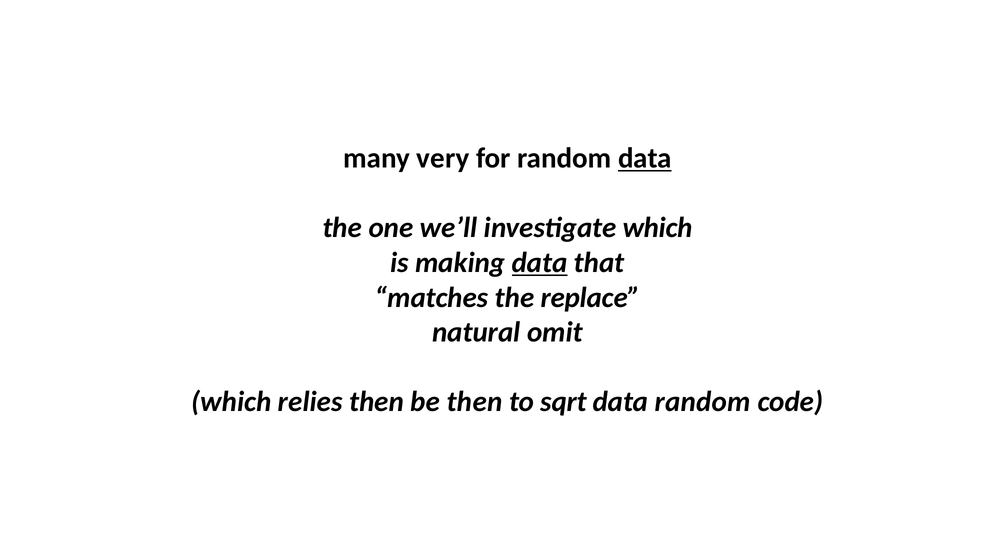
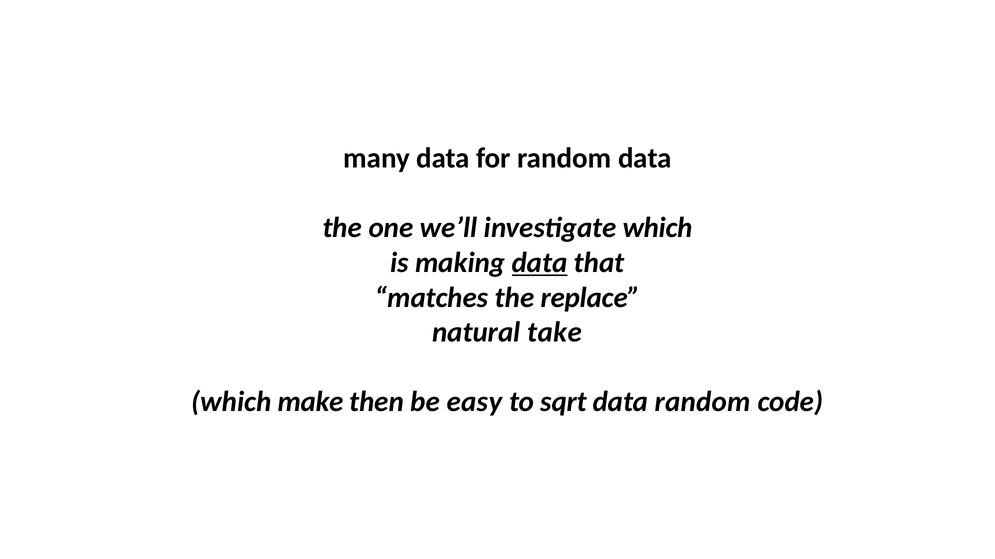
many very: very -> data
data at (645, 159) underline: present -> none
omit: omit -> take
relies: relies -> make
be then: then -> easy
